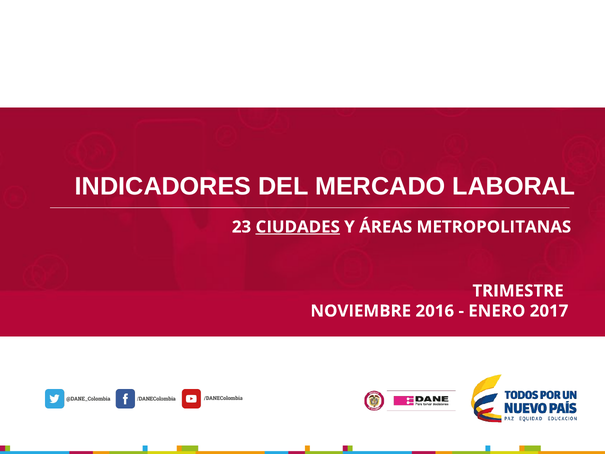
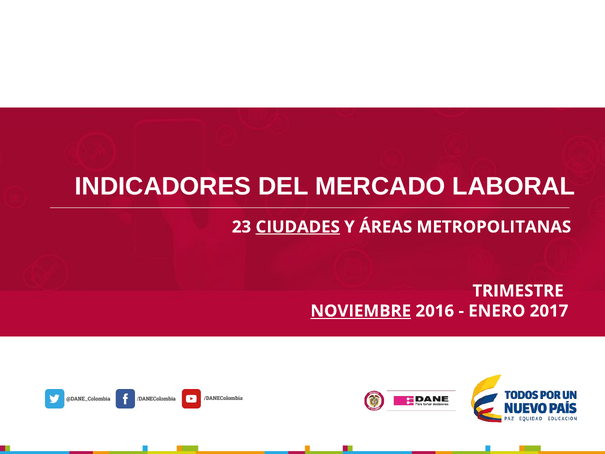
NOVIEMBRE underline: none -> present
